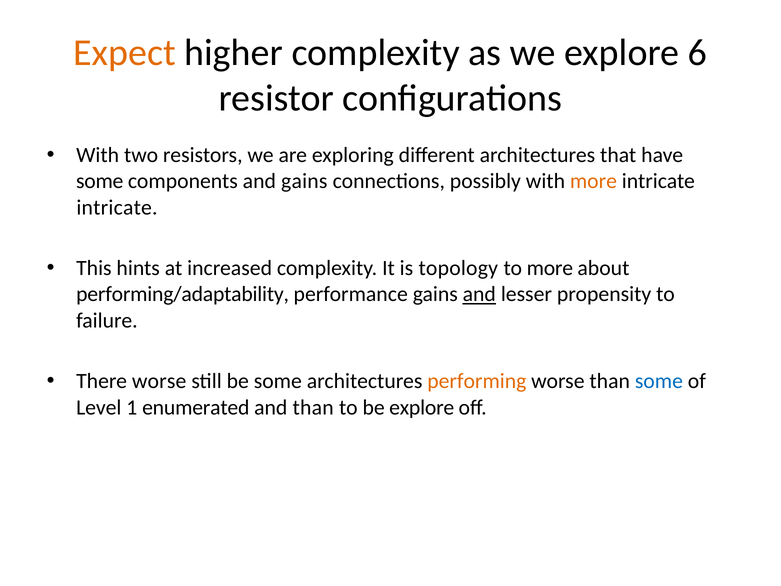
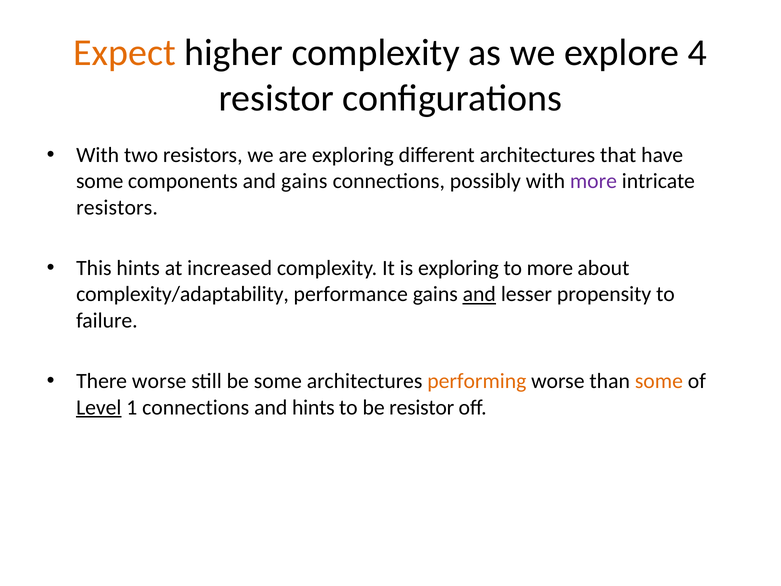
6: 6 -> 4
more at (593, 181) colour: orange -> purple
intricate at (117, 207): intricate -> resistors
is topology: topology -> exploring
performing/adaptability: performing/adaptability -> complexity/adaptability
some at (659, 381) colour: blue -> orange
Level underline: none -> present
1 enumerated: enumerated -> connections
and than: than -> hints
be explore: explore -> resistor
